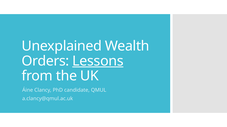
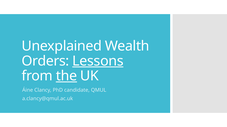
the underline: none -> present
